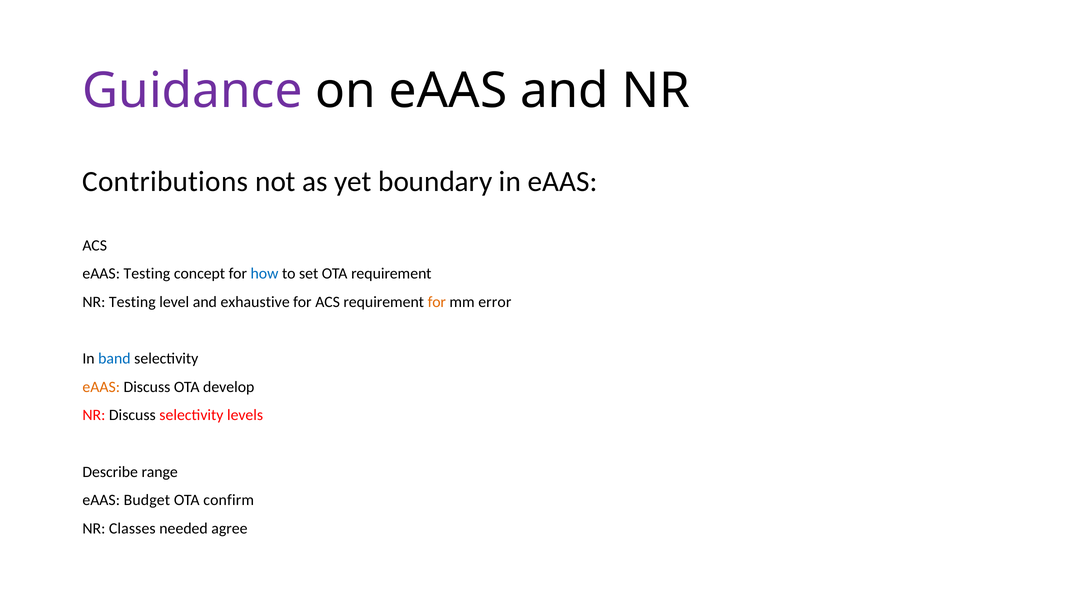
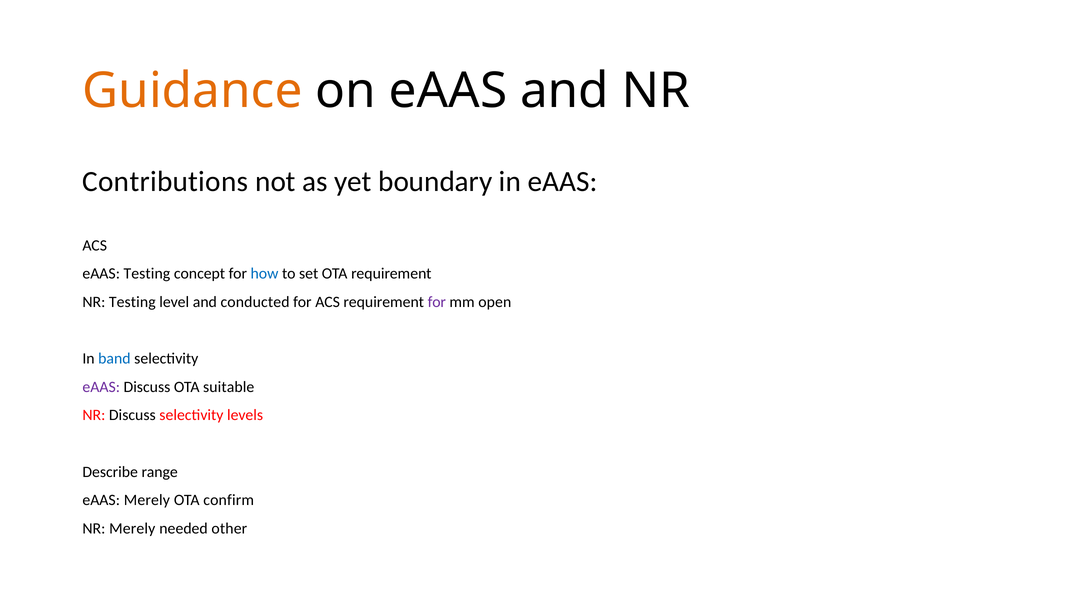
Guidance colour: purple -> orange
exhaustive: exhaustive -> conducted
for at (437, 302) colour: orange -> purple
error: error -> open
eAAS at (101, 387) colour: orange -> purple
develop: develop -> suitable
eAAS Budget: Budget -> Merely
NR Classes: Classes -> Merely
agree: agree -> other
